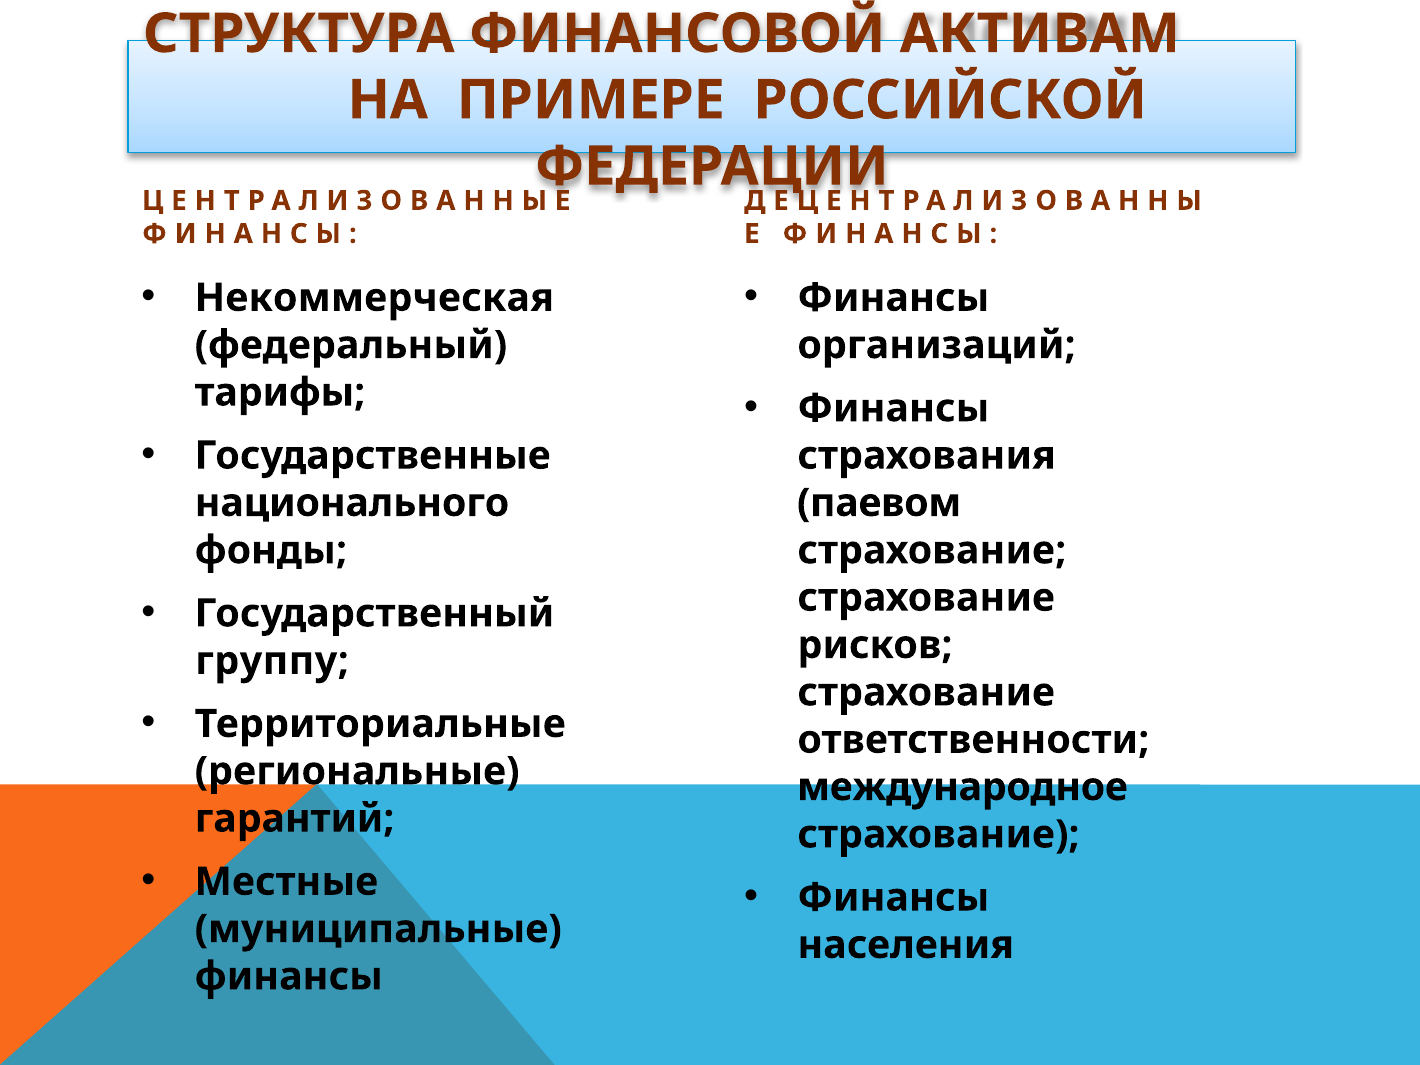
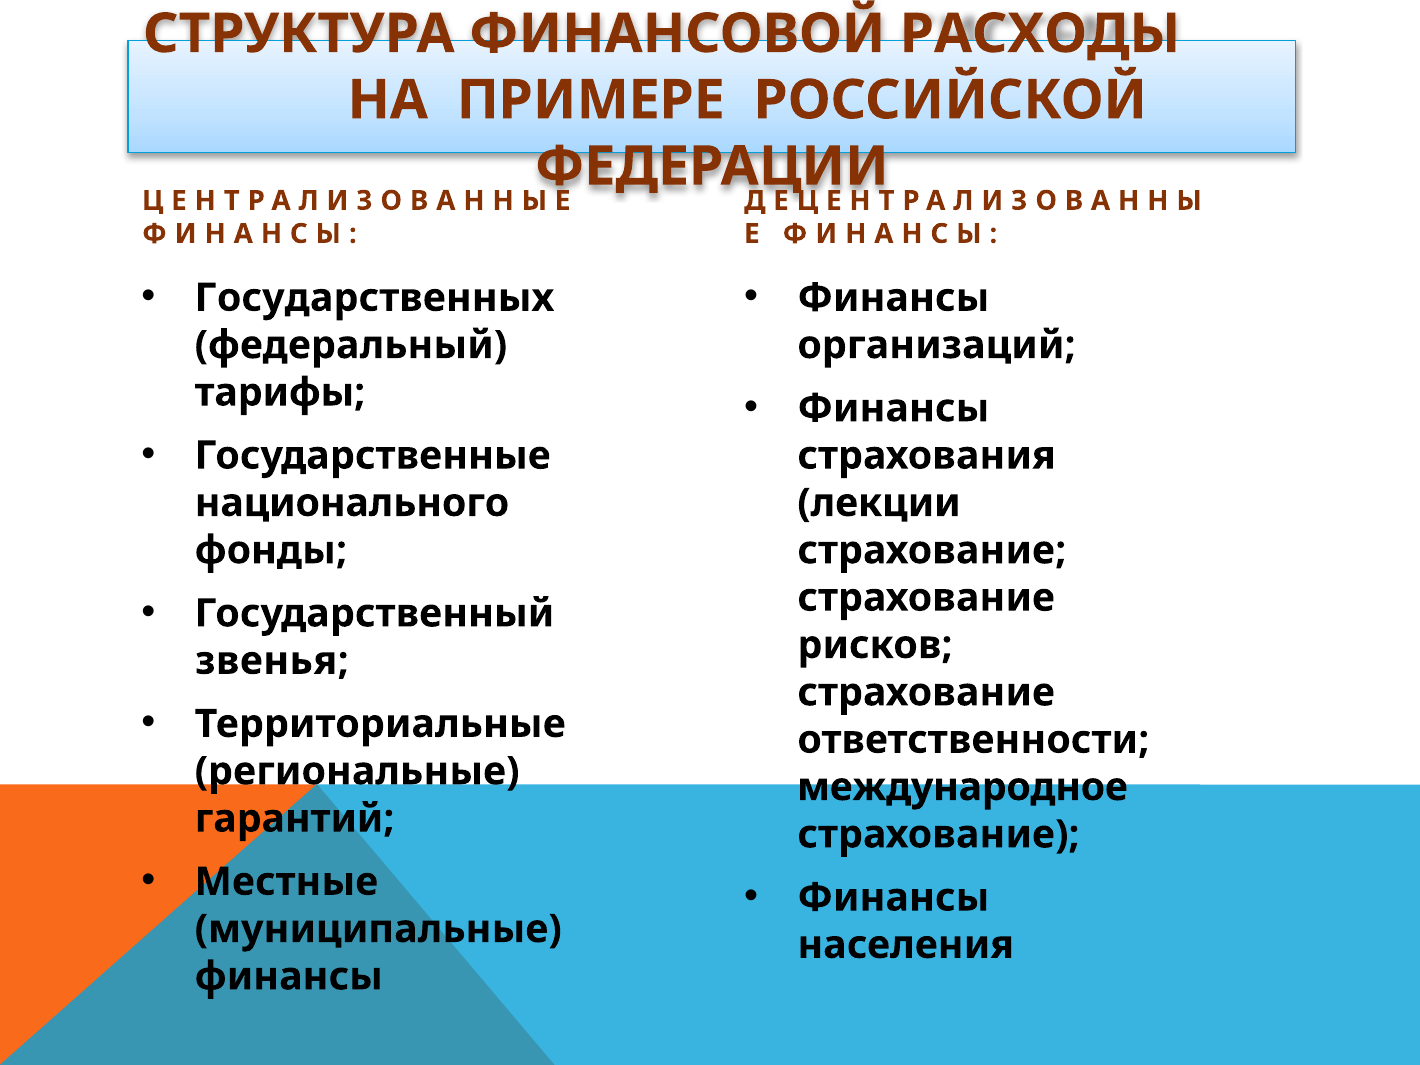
АКТИВАМ: АКТИВАМ -> РАСХОДЫ
Некоммерческая: Некоммерческая -> Государственных
паевом: паевом -> лекции
группу: группу -> звенья
